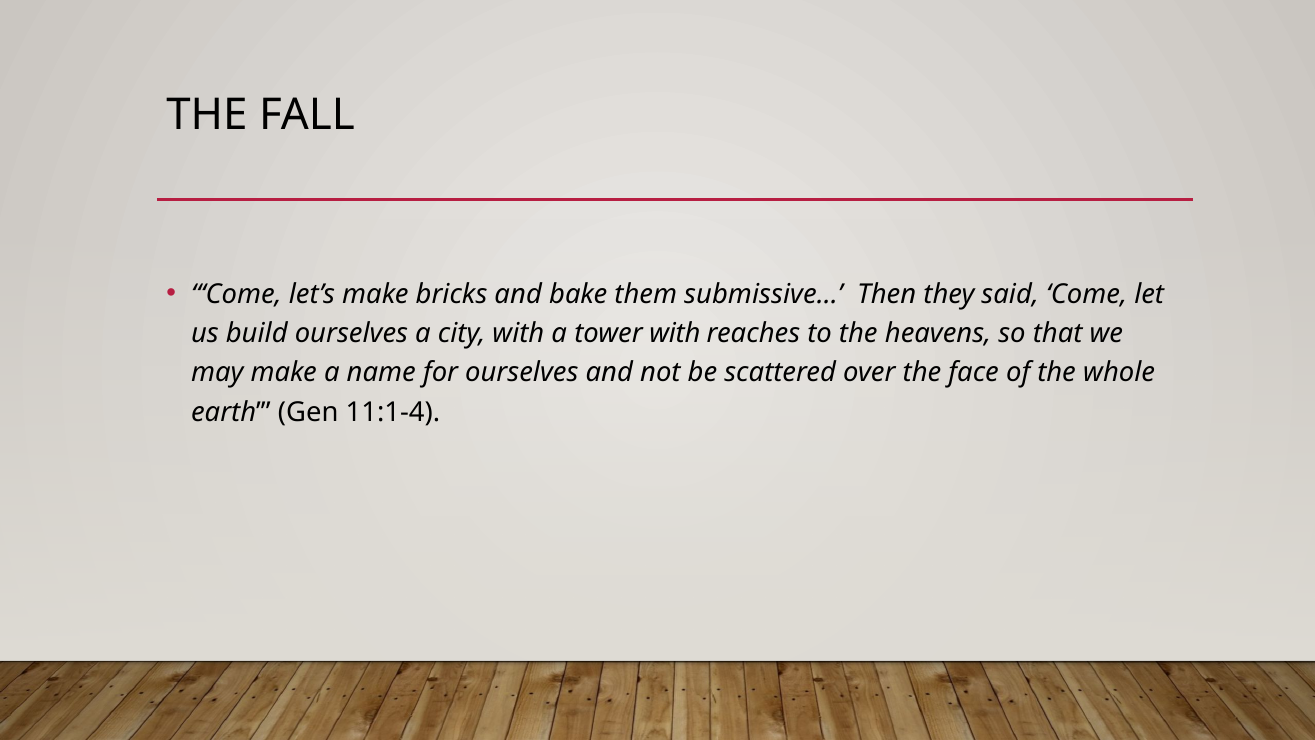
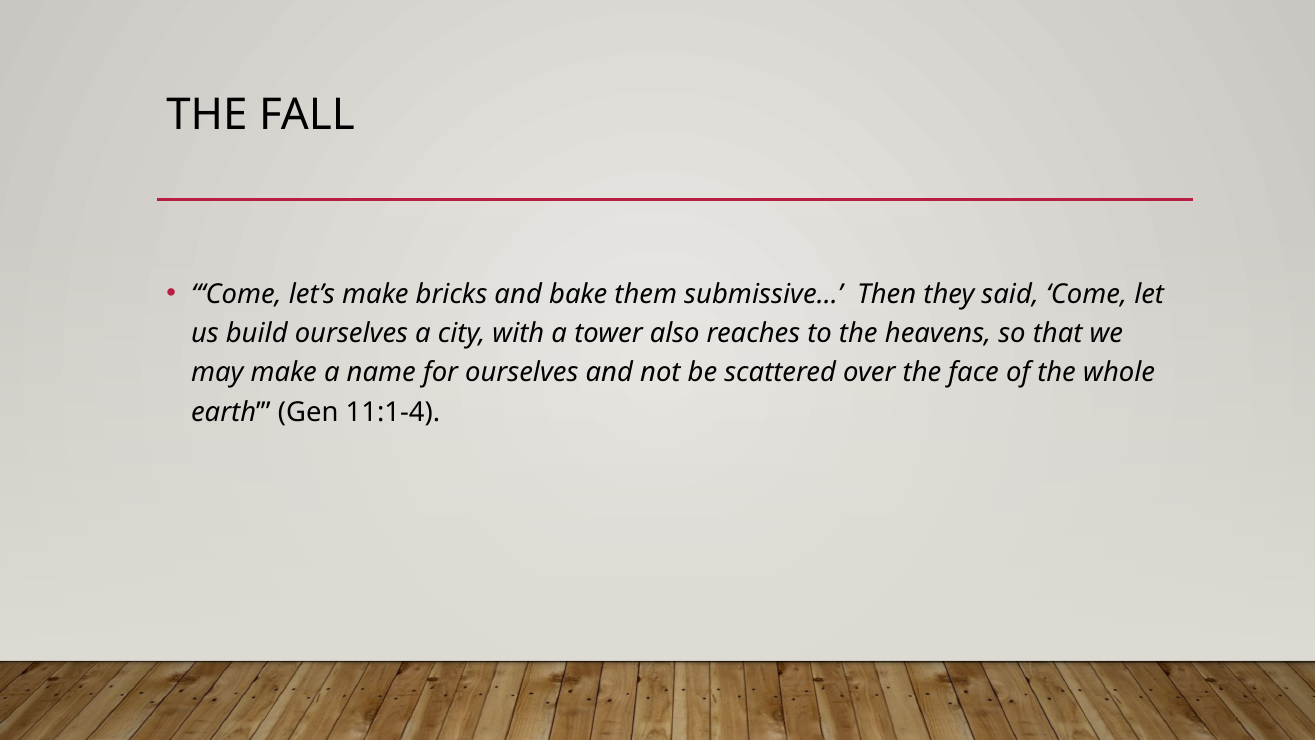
tower with: with -> also
